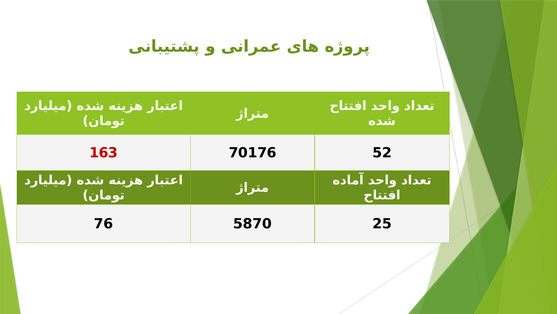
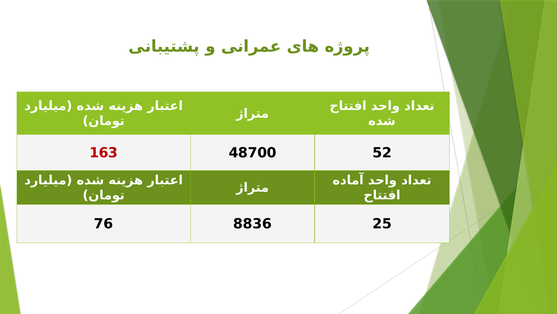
70176: 70176 -> 48700
5870: 5870 -> 8836
